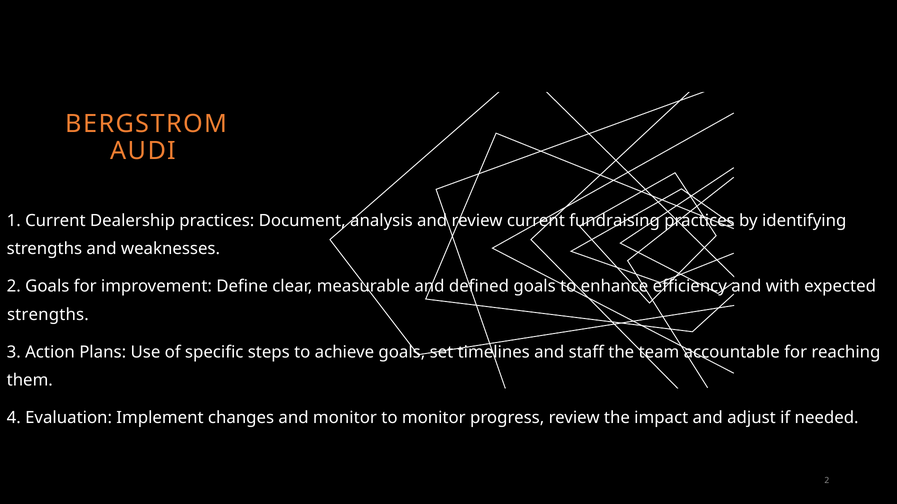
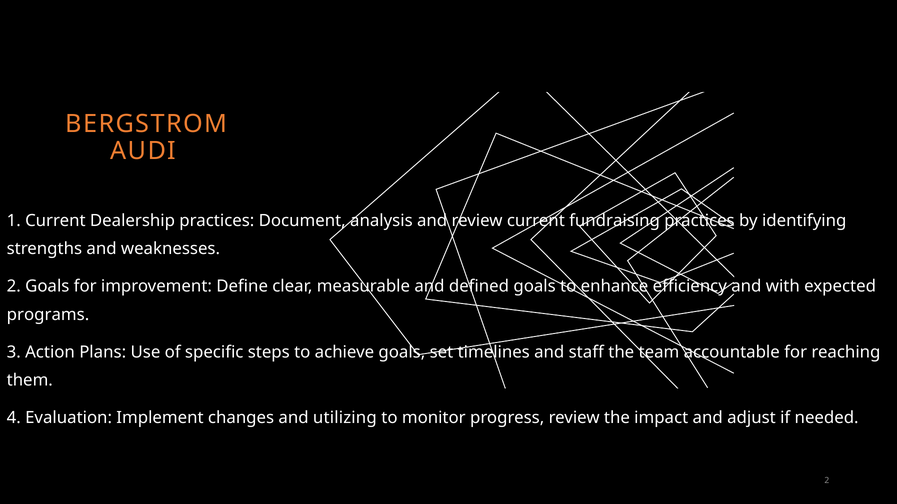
strengths at (48, 315): strengths -> programs
and monitor: monitor -> utilizing
